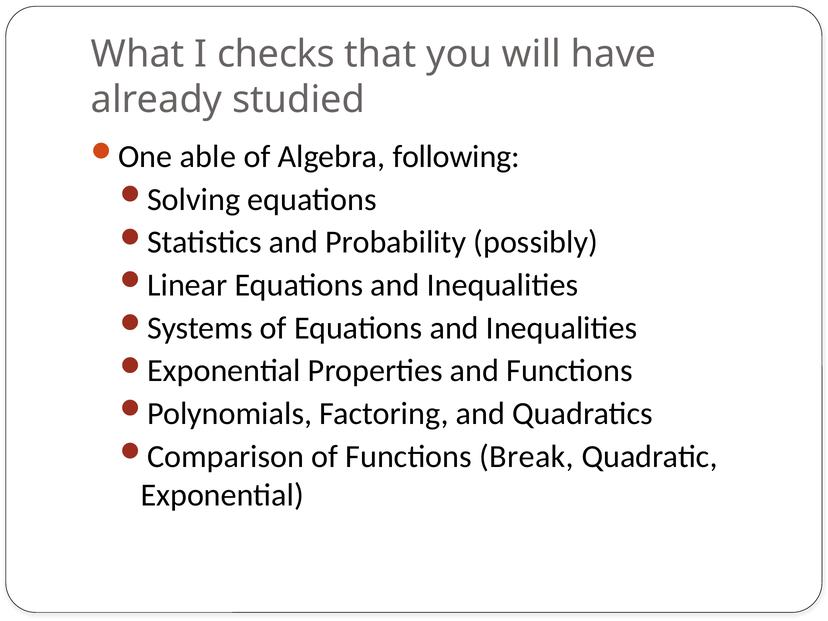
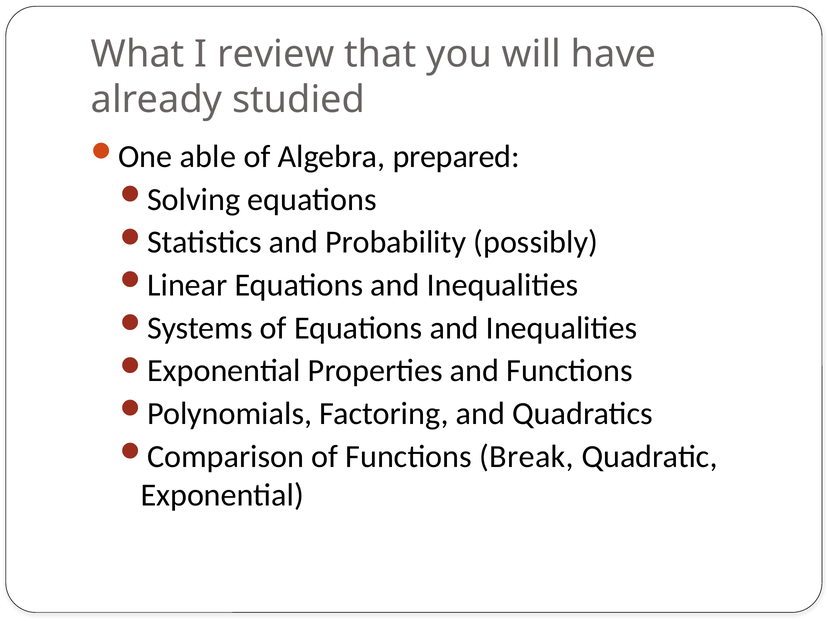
checks: checks -> review
following: following -> prepared
